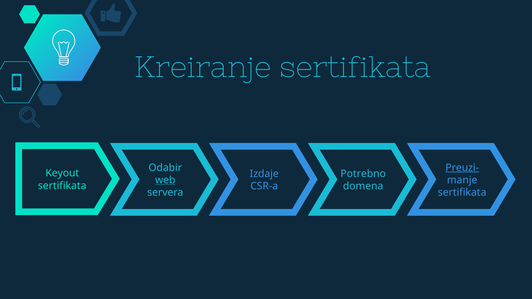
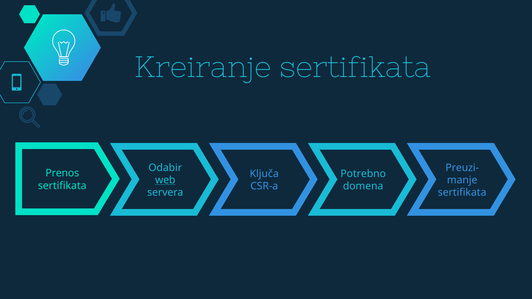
Preuzi- underline: present -> none
Keyout: Keyout -> Prenos
Izdaje: Izdaje -> Ključa
